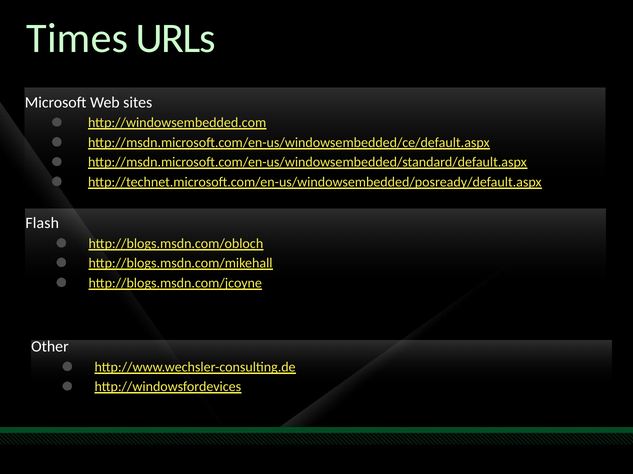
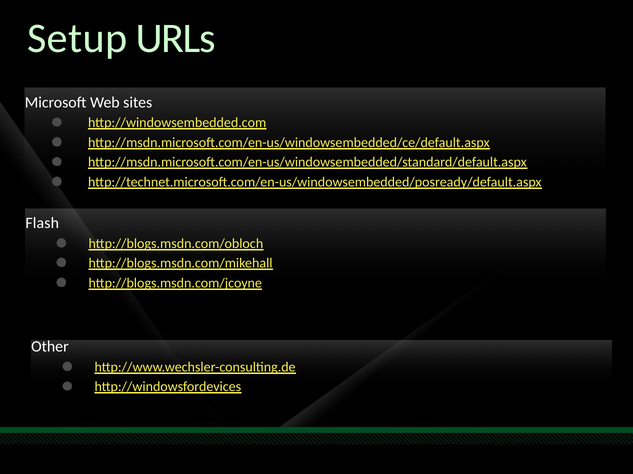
Times: Times -> Setup
